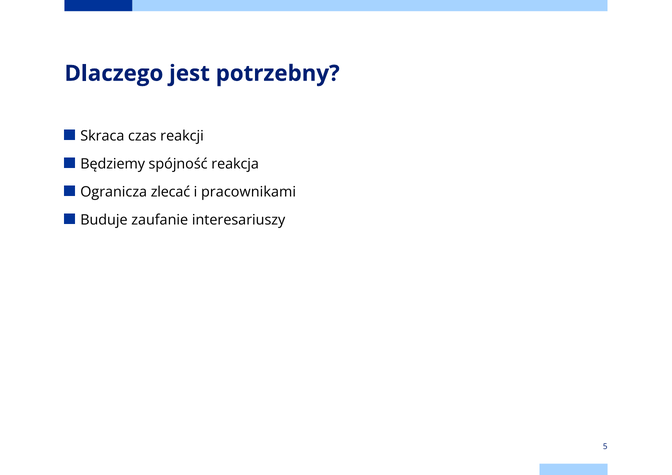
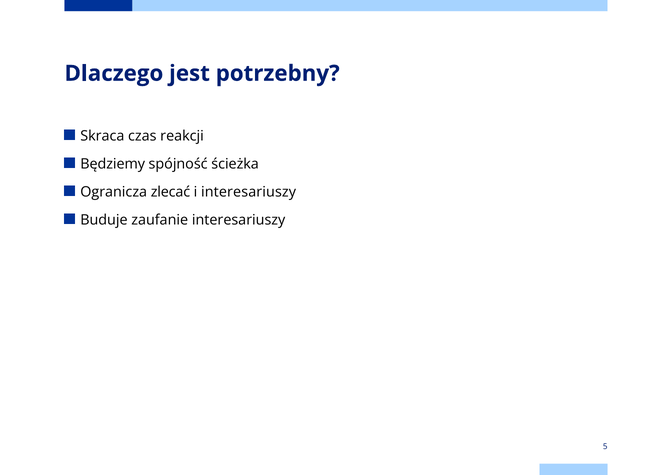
reakcja: reakcja -> ścieżka
i pracownikami: pracownikami -> interesariuszy
